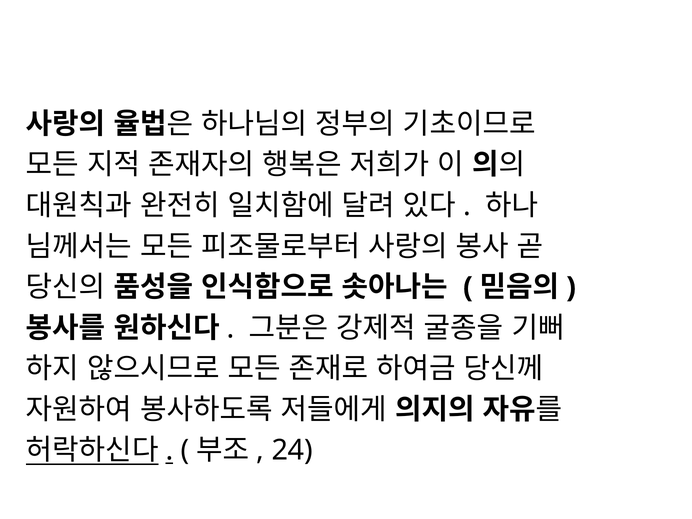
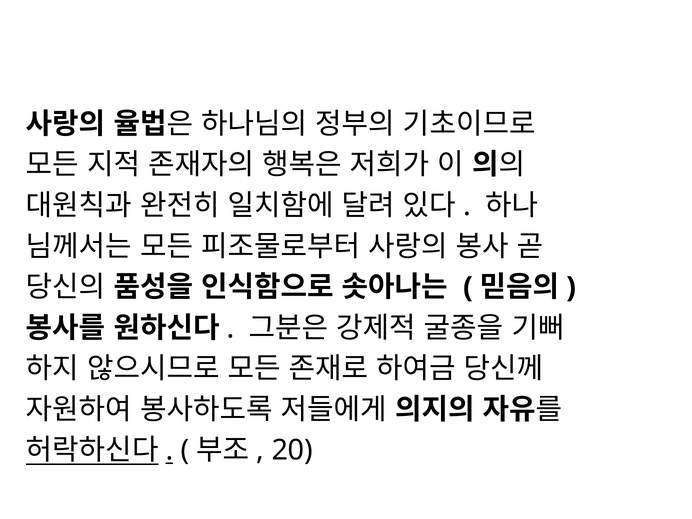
24: 24 -> 20
